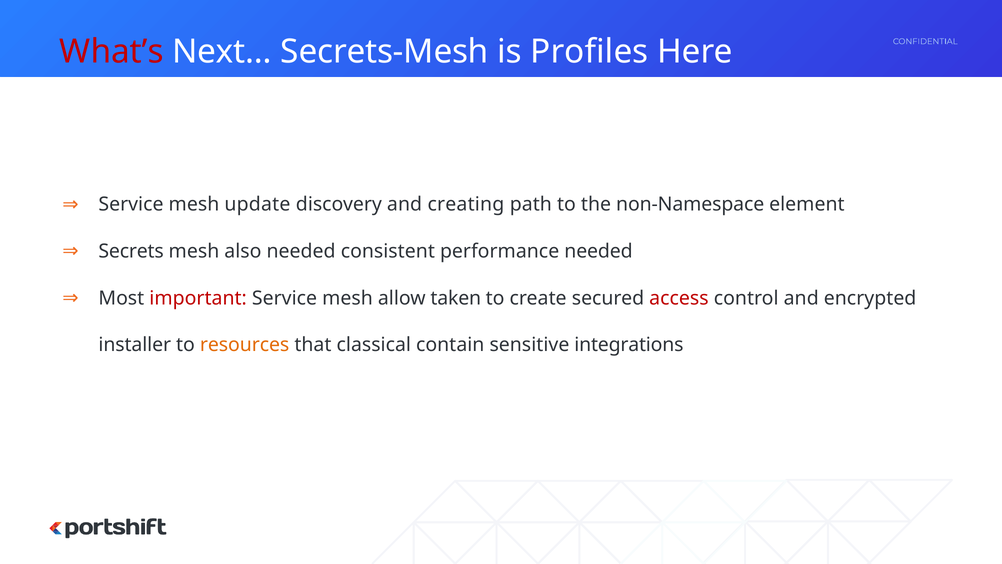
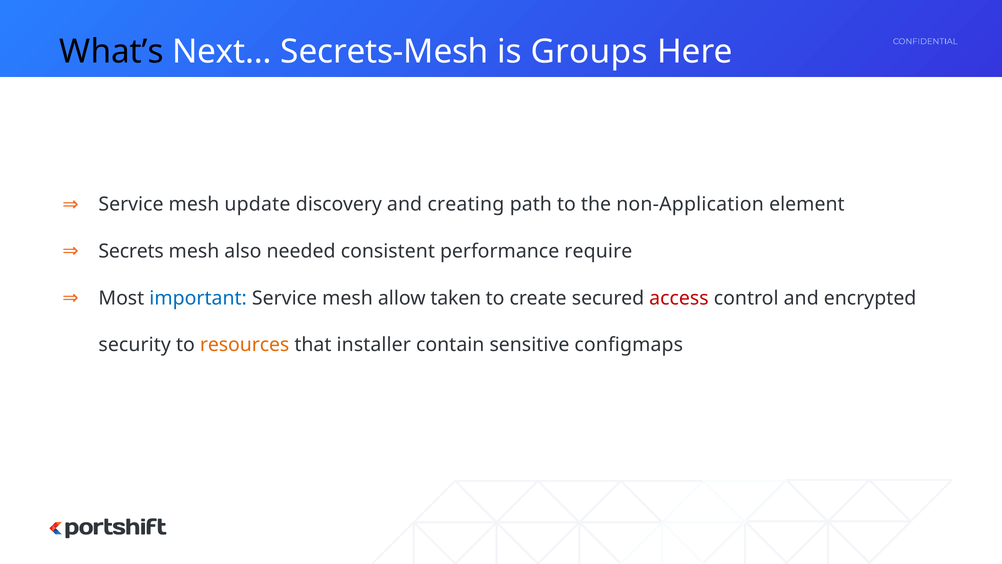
What’s colour: red -> black
Profiles: Profiles -> Groups
non-Namespace: non-Namespace -> non-Application
performance needed: needed -> require
important colour: red -> blue
installer: installer -> security
classical: classical -> installer
integrations: integrations -> configmaps
